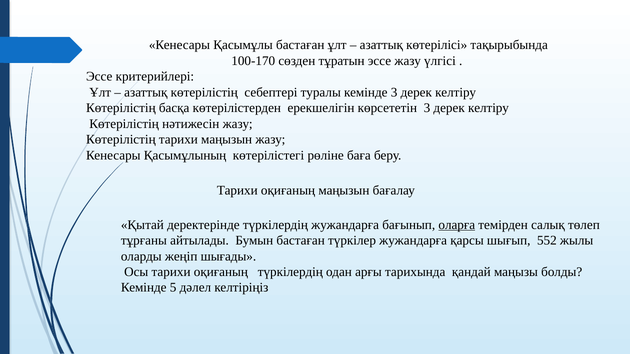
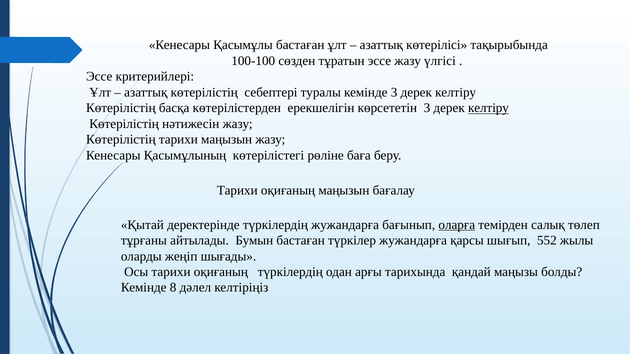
100-170: 100-170 -> 100-100
келтіру at (488, 108) underline: none -> present
5: 5 -> 8
